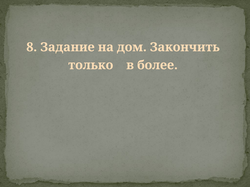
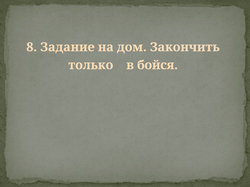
более: более -> бойся
